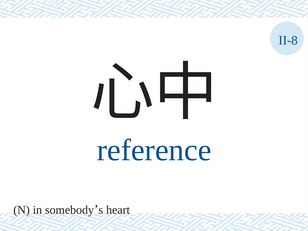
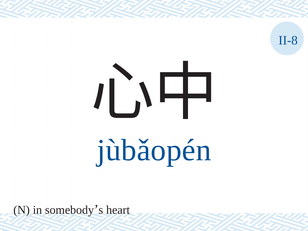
reference: reference -> jùbǎopén
